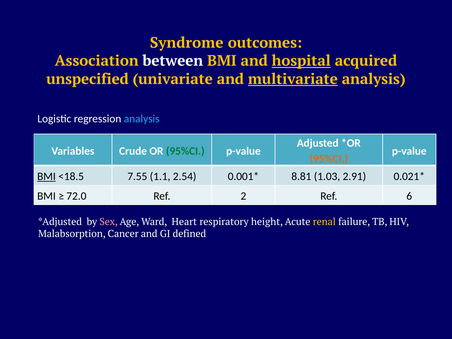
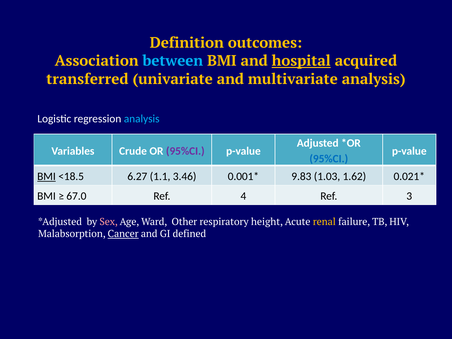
Syndrome: Syndrome -> Definition
between colour: white -> light blue
unspecified: unspecified -> transferred
multivariate underline: present -> none
95%CI at (185, 151) colour: green -> purple
95%CI at (329, 159) colour: orange -> blue
7.55: 7.55 -> 6.27
2.54: 2.54 -> 3.46
8.81: 8.81 -> 9.83
2.91: 2.91 -> 1.62
72.0: 72.0 -> 67.0
2: 2 -> 4
6: 6 -> 3
Heart: Heart -> Other
Cancer underline: none -> present
